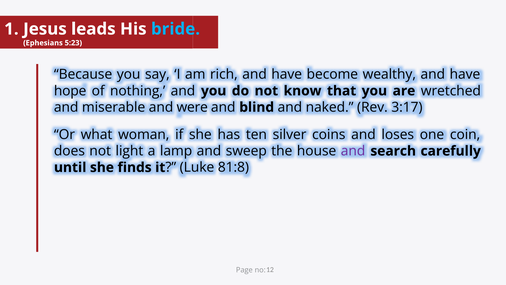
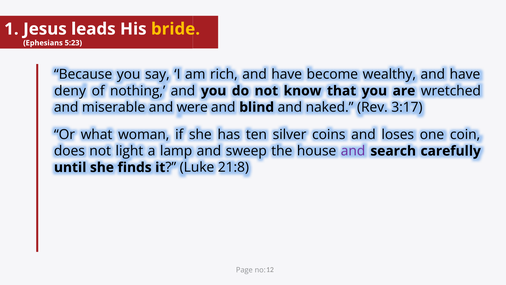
bride colour: light blue -> yellow
hope: hope -> deny
81:8: 81:8 -> 21:8
